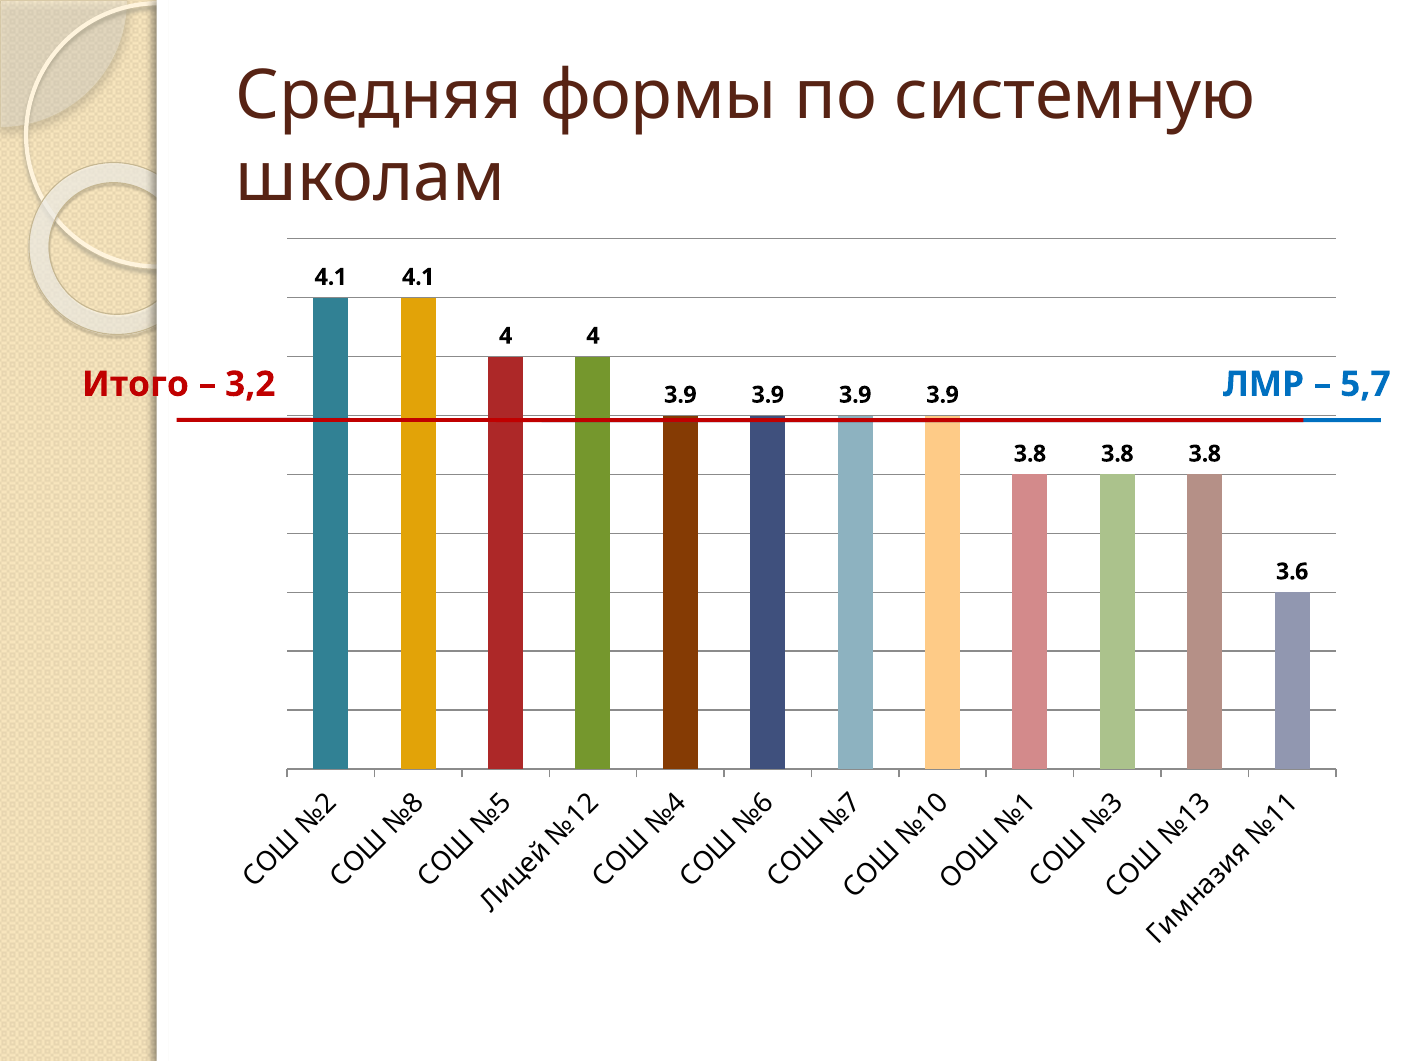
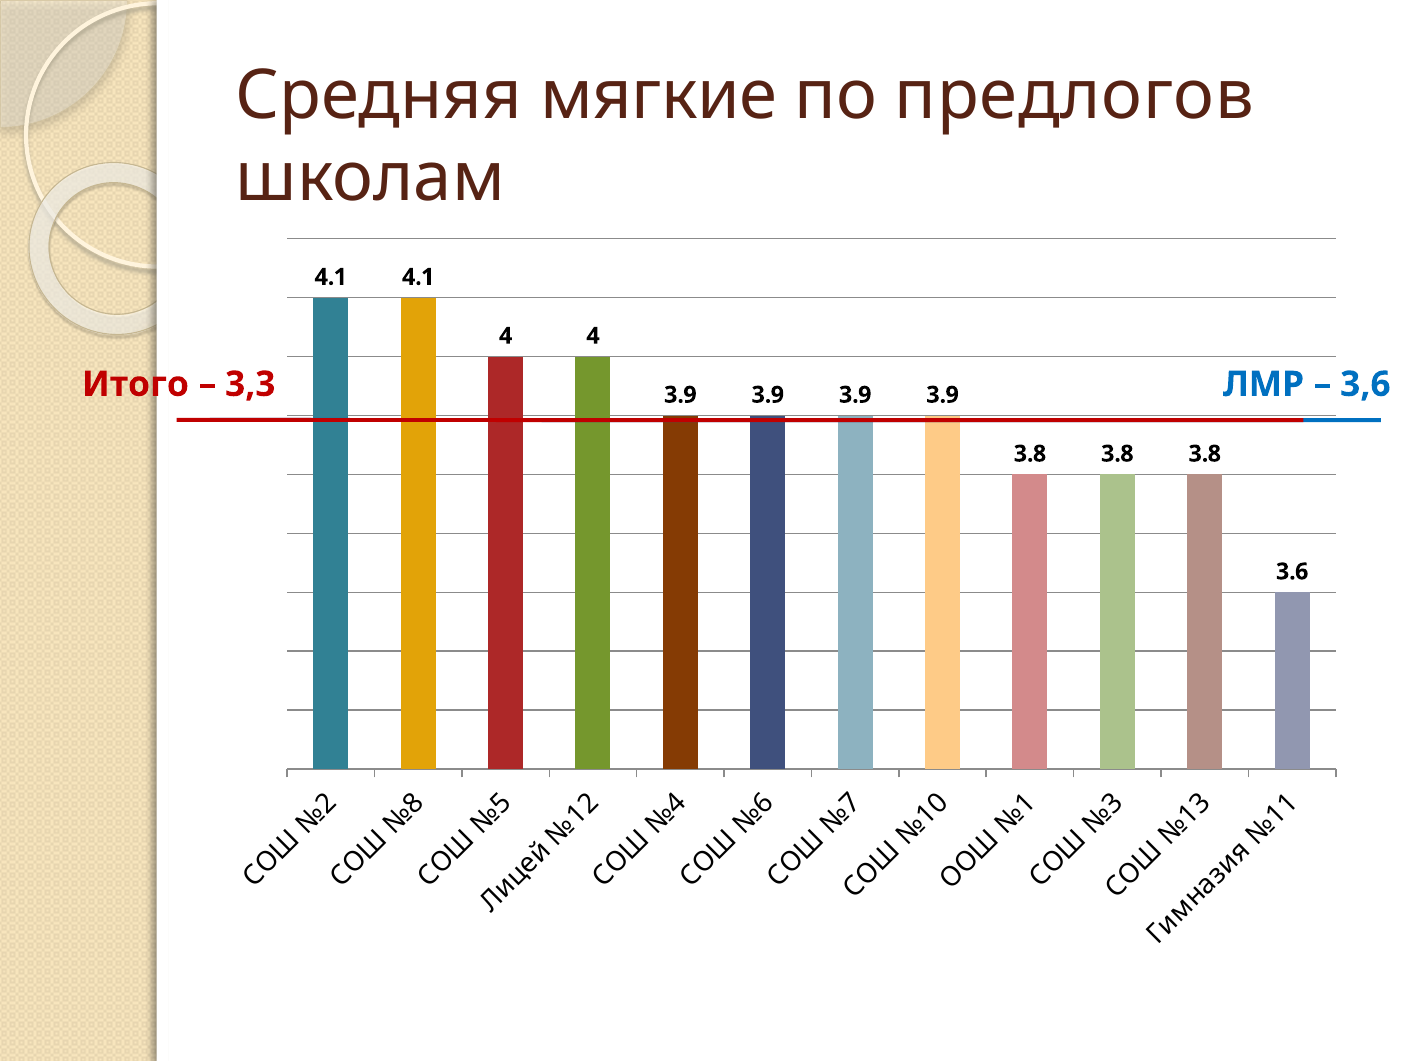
формы: формы -> мягкие
системную: системную -> предлогов
3,2: 3,2 -> 3,3
5,7: 5,7 -> 3,6
